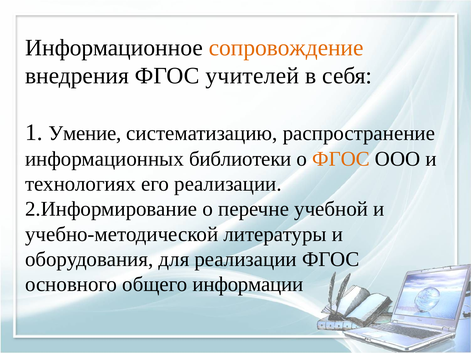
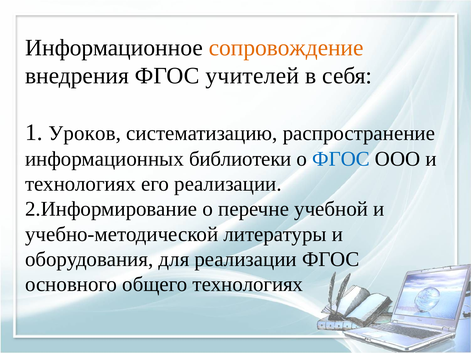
Умение: Умение -> Уроков
ФГОС at (341, 159) colour: orange -> blue
общего информации: информации -> технологиях
